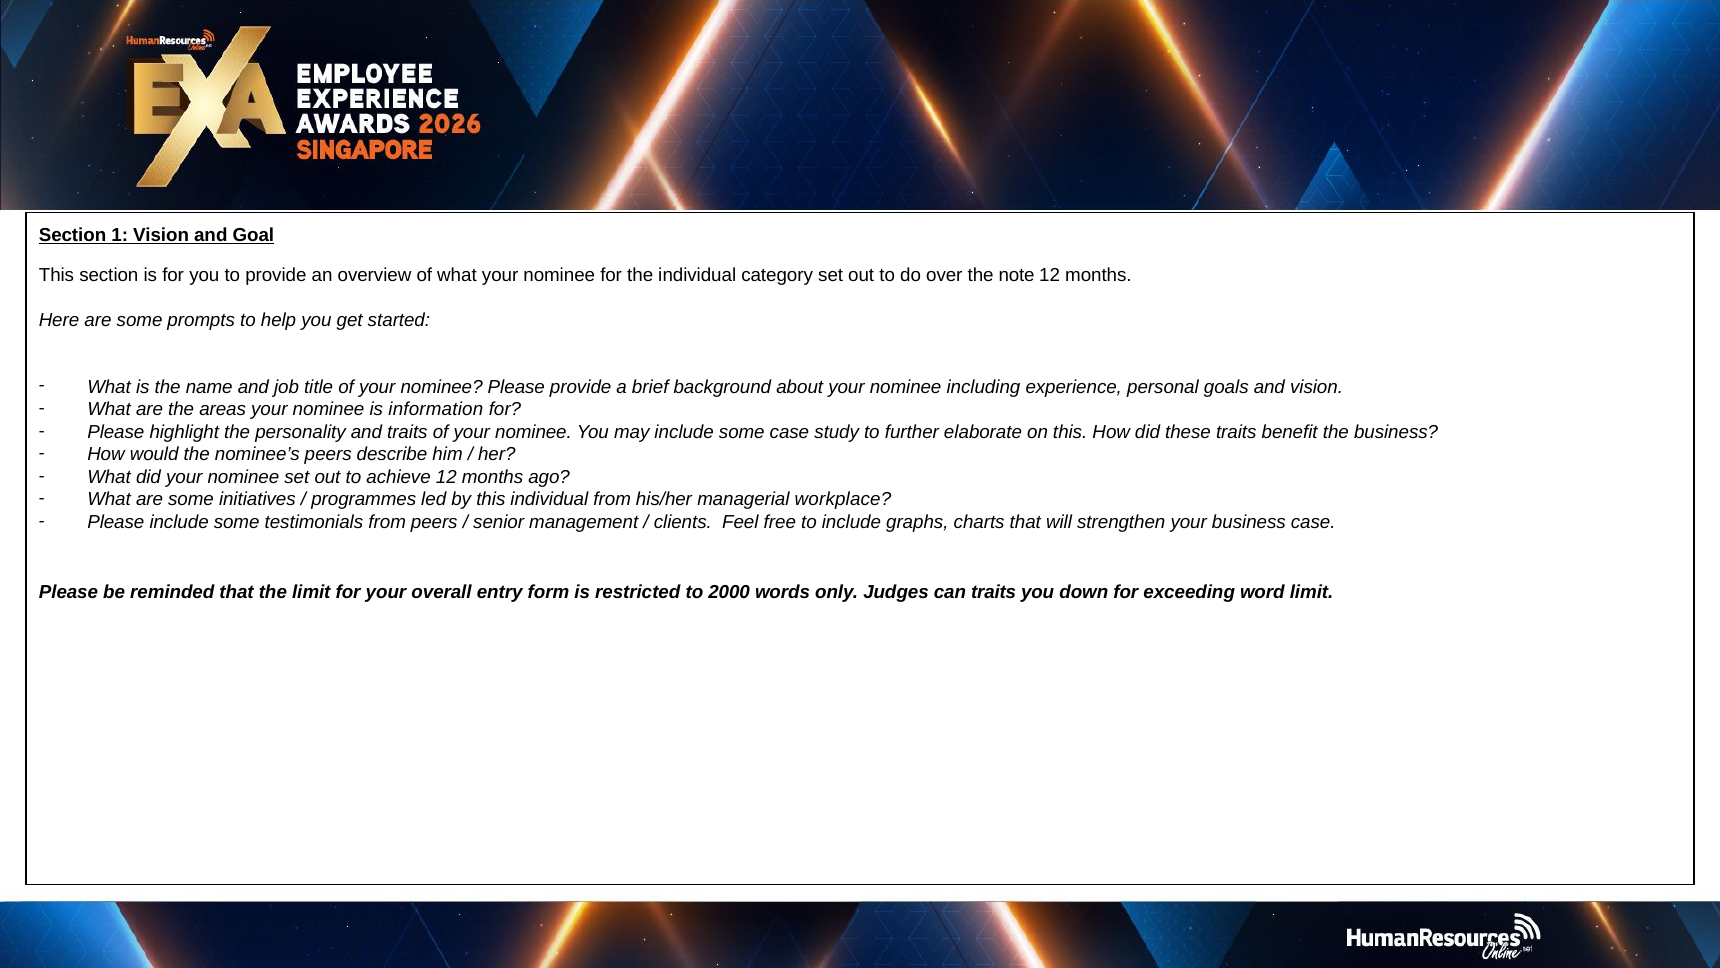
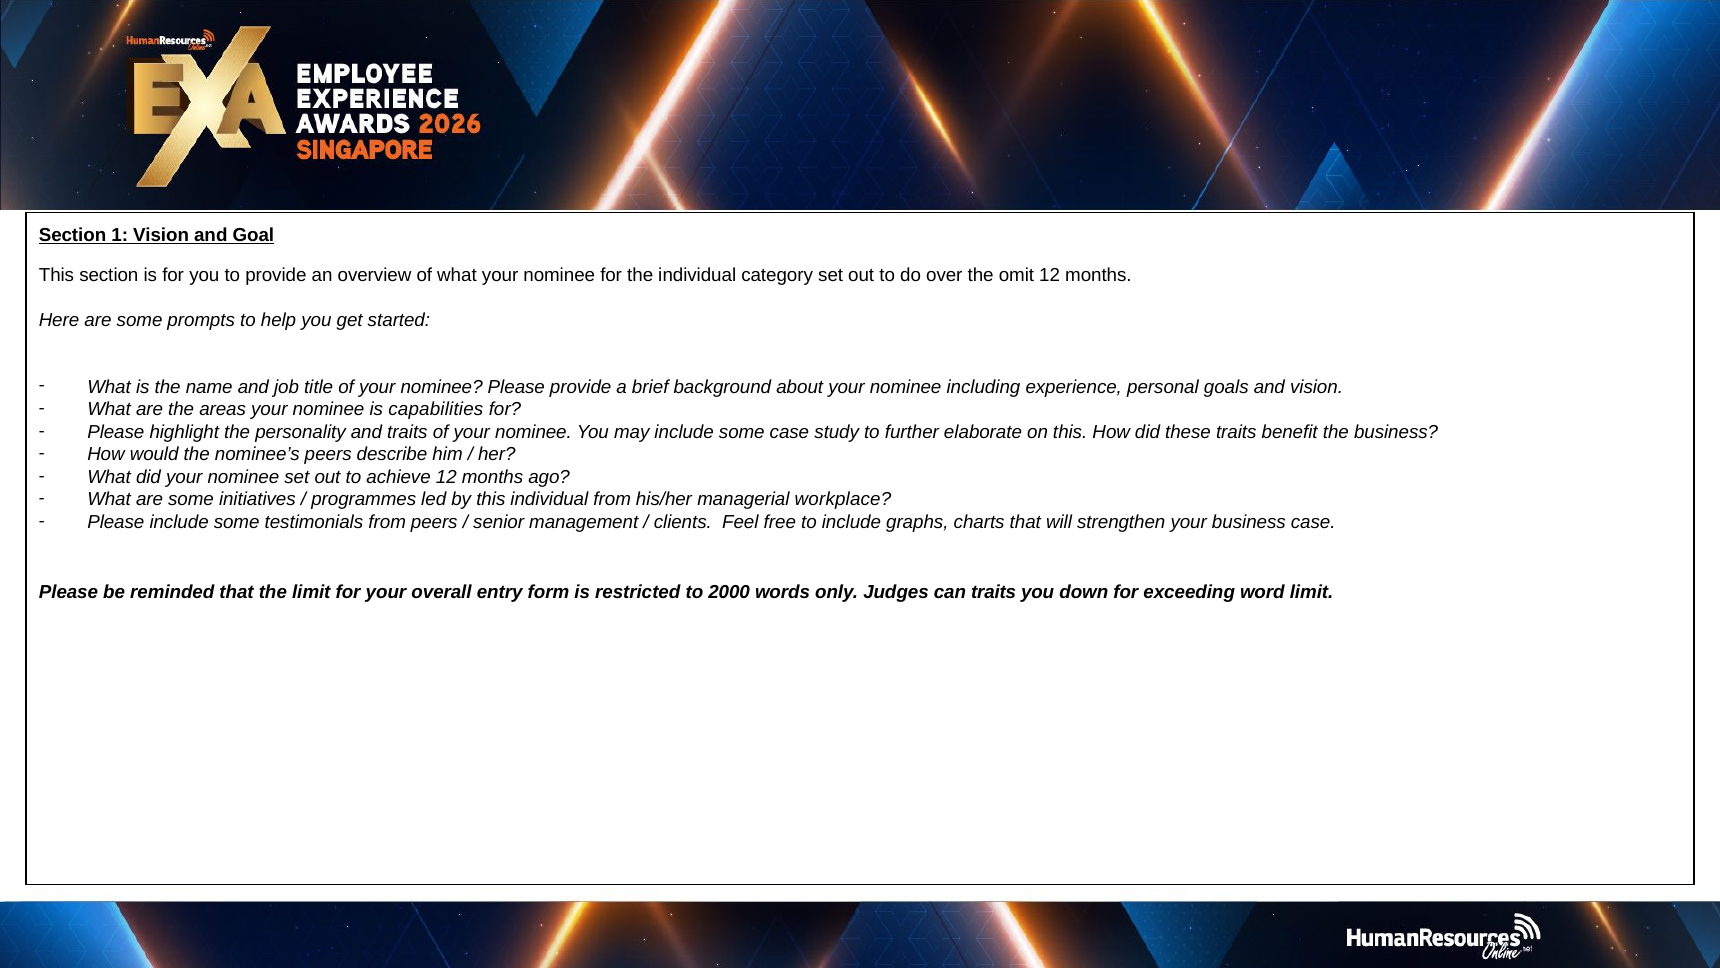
note: note -> omit
information: information -> capabilities
